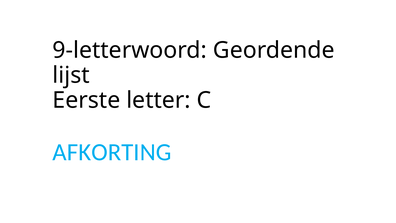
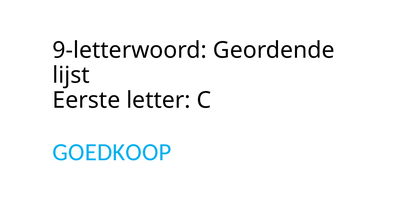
AFKORTING: AFKORTING -> GOEDKOOP
